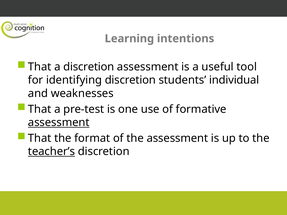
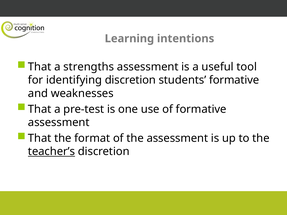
a discretion: discretion -> strengths
students individual: individual -> formative
assessment at (59, 123) underline: present -> none
